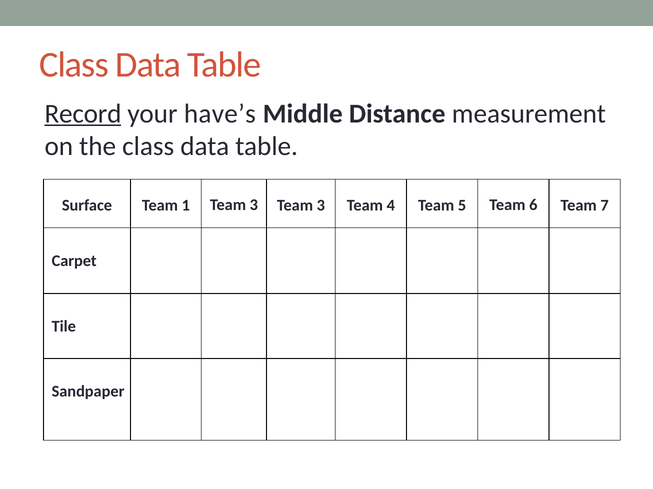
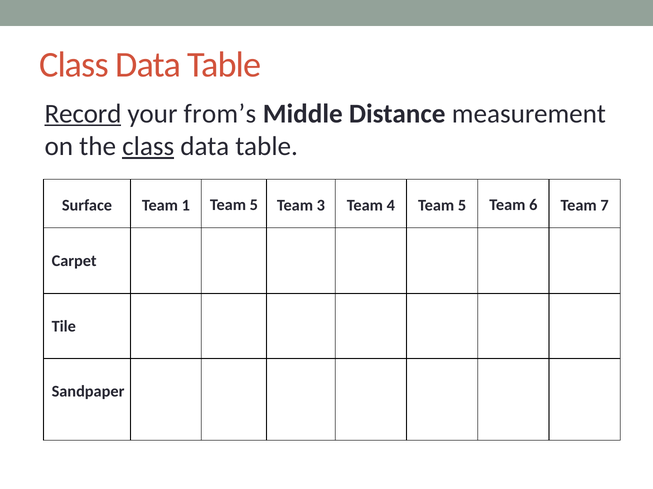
have’s: have’s -> from’s
class at (148, 147) underline: none -> present
1 Team 3: 3 -> 5
